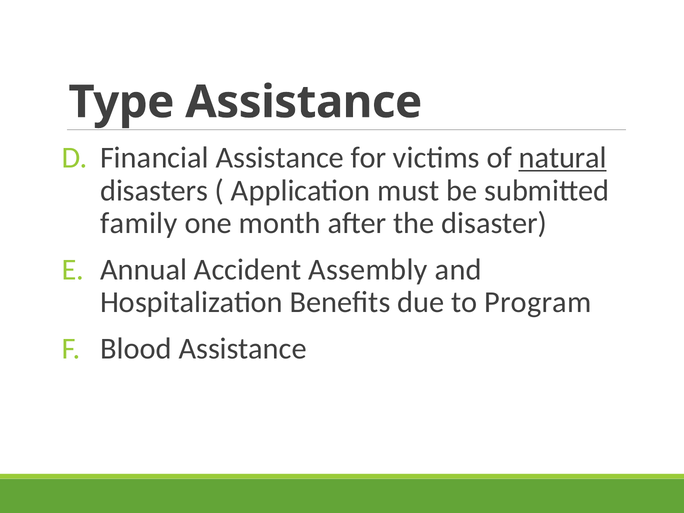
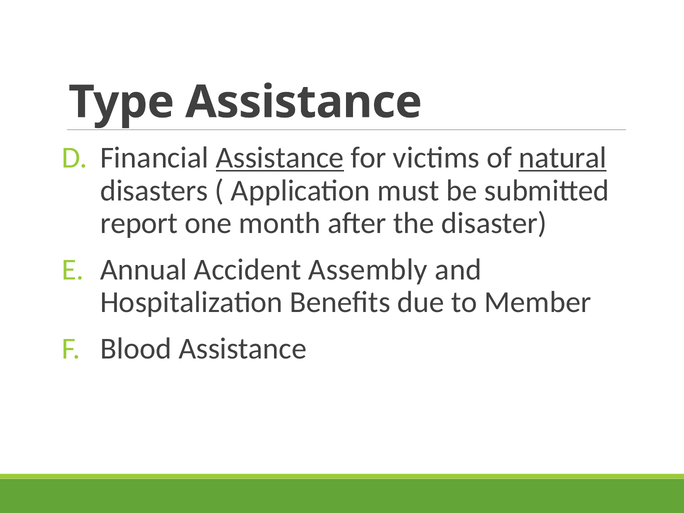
Assistance at (280, 158) underline: none -> present
family: family -> report
Program: Program -> Member
